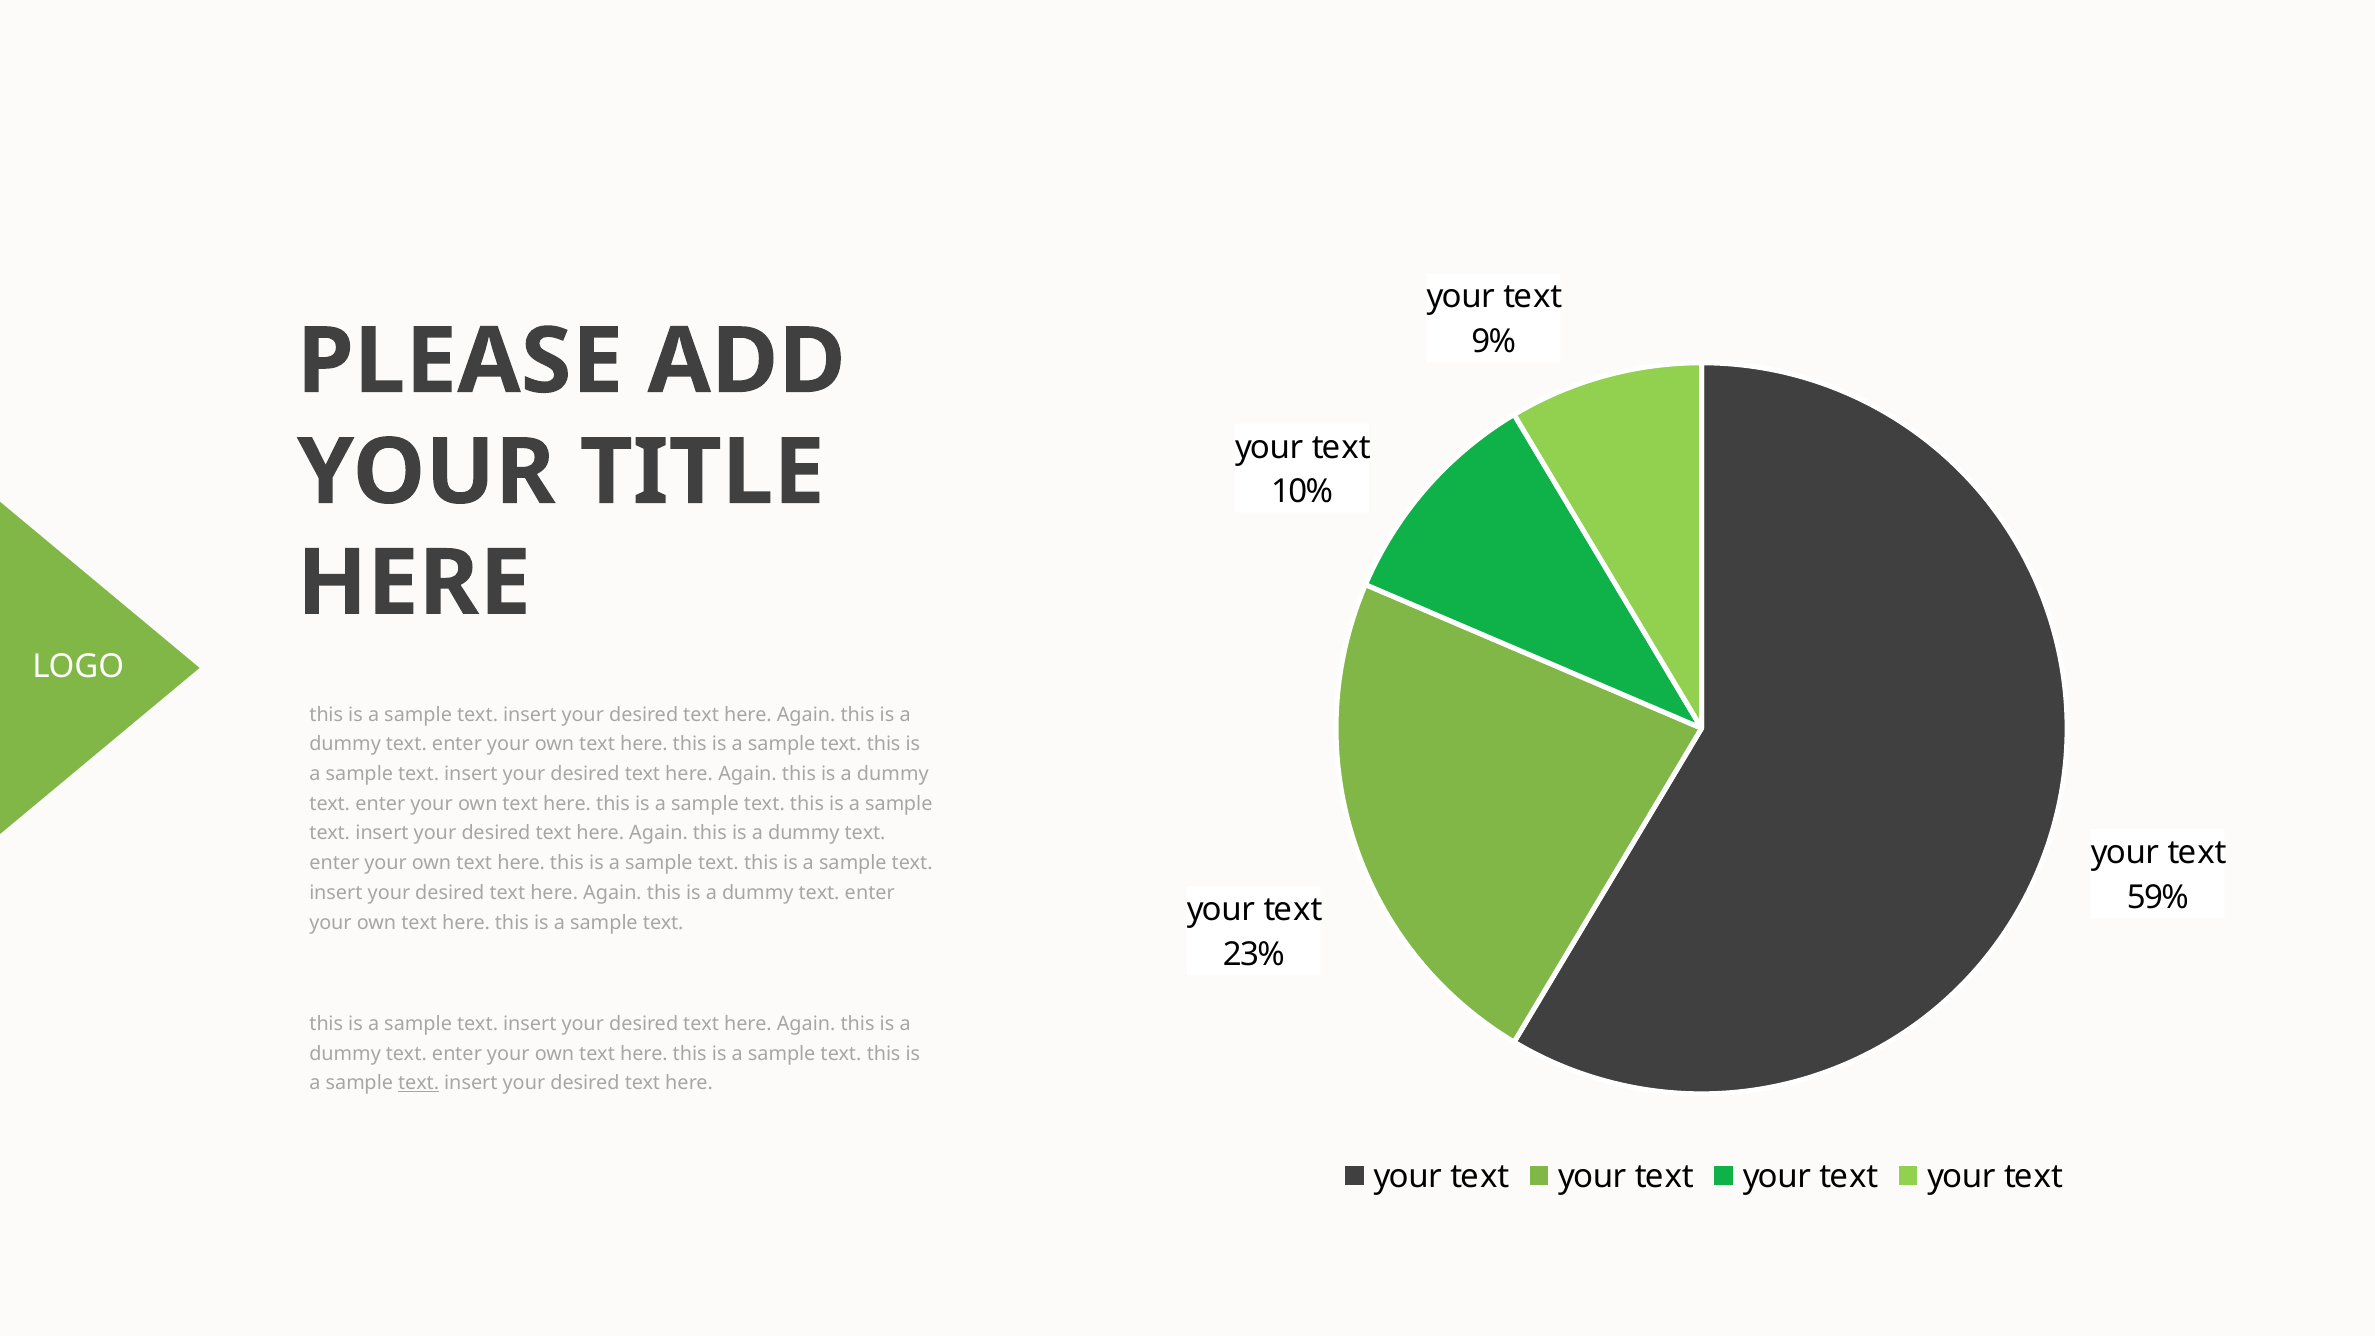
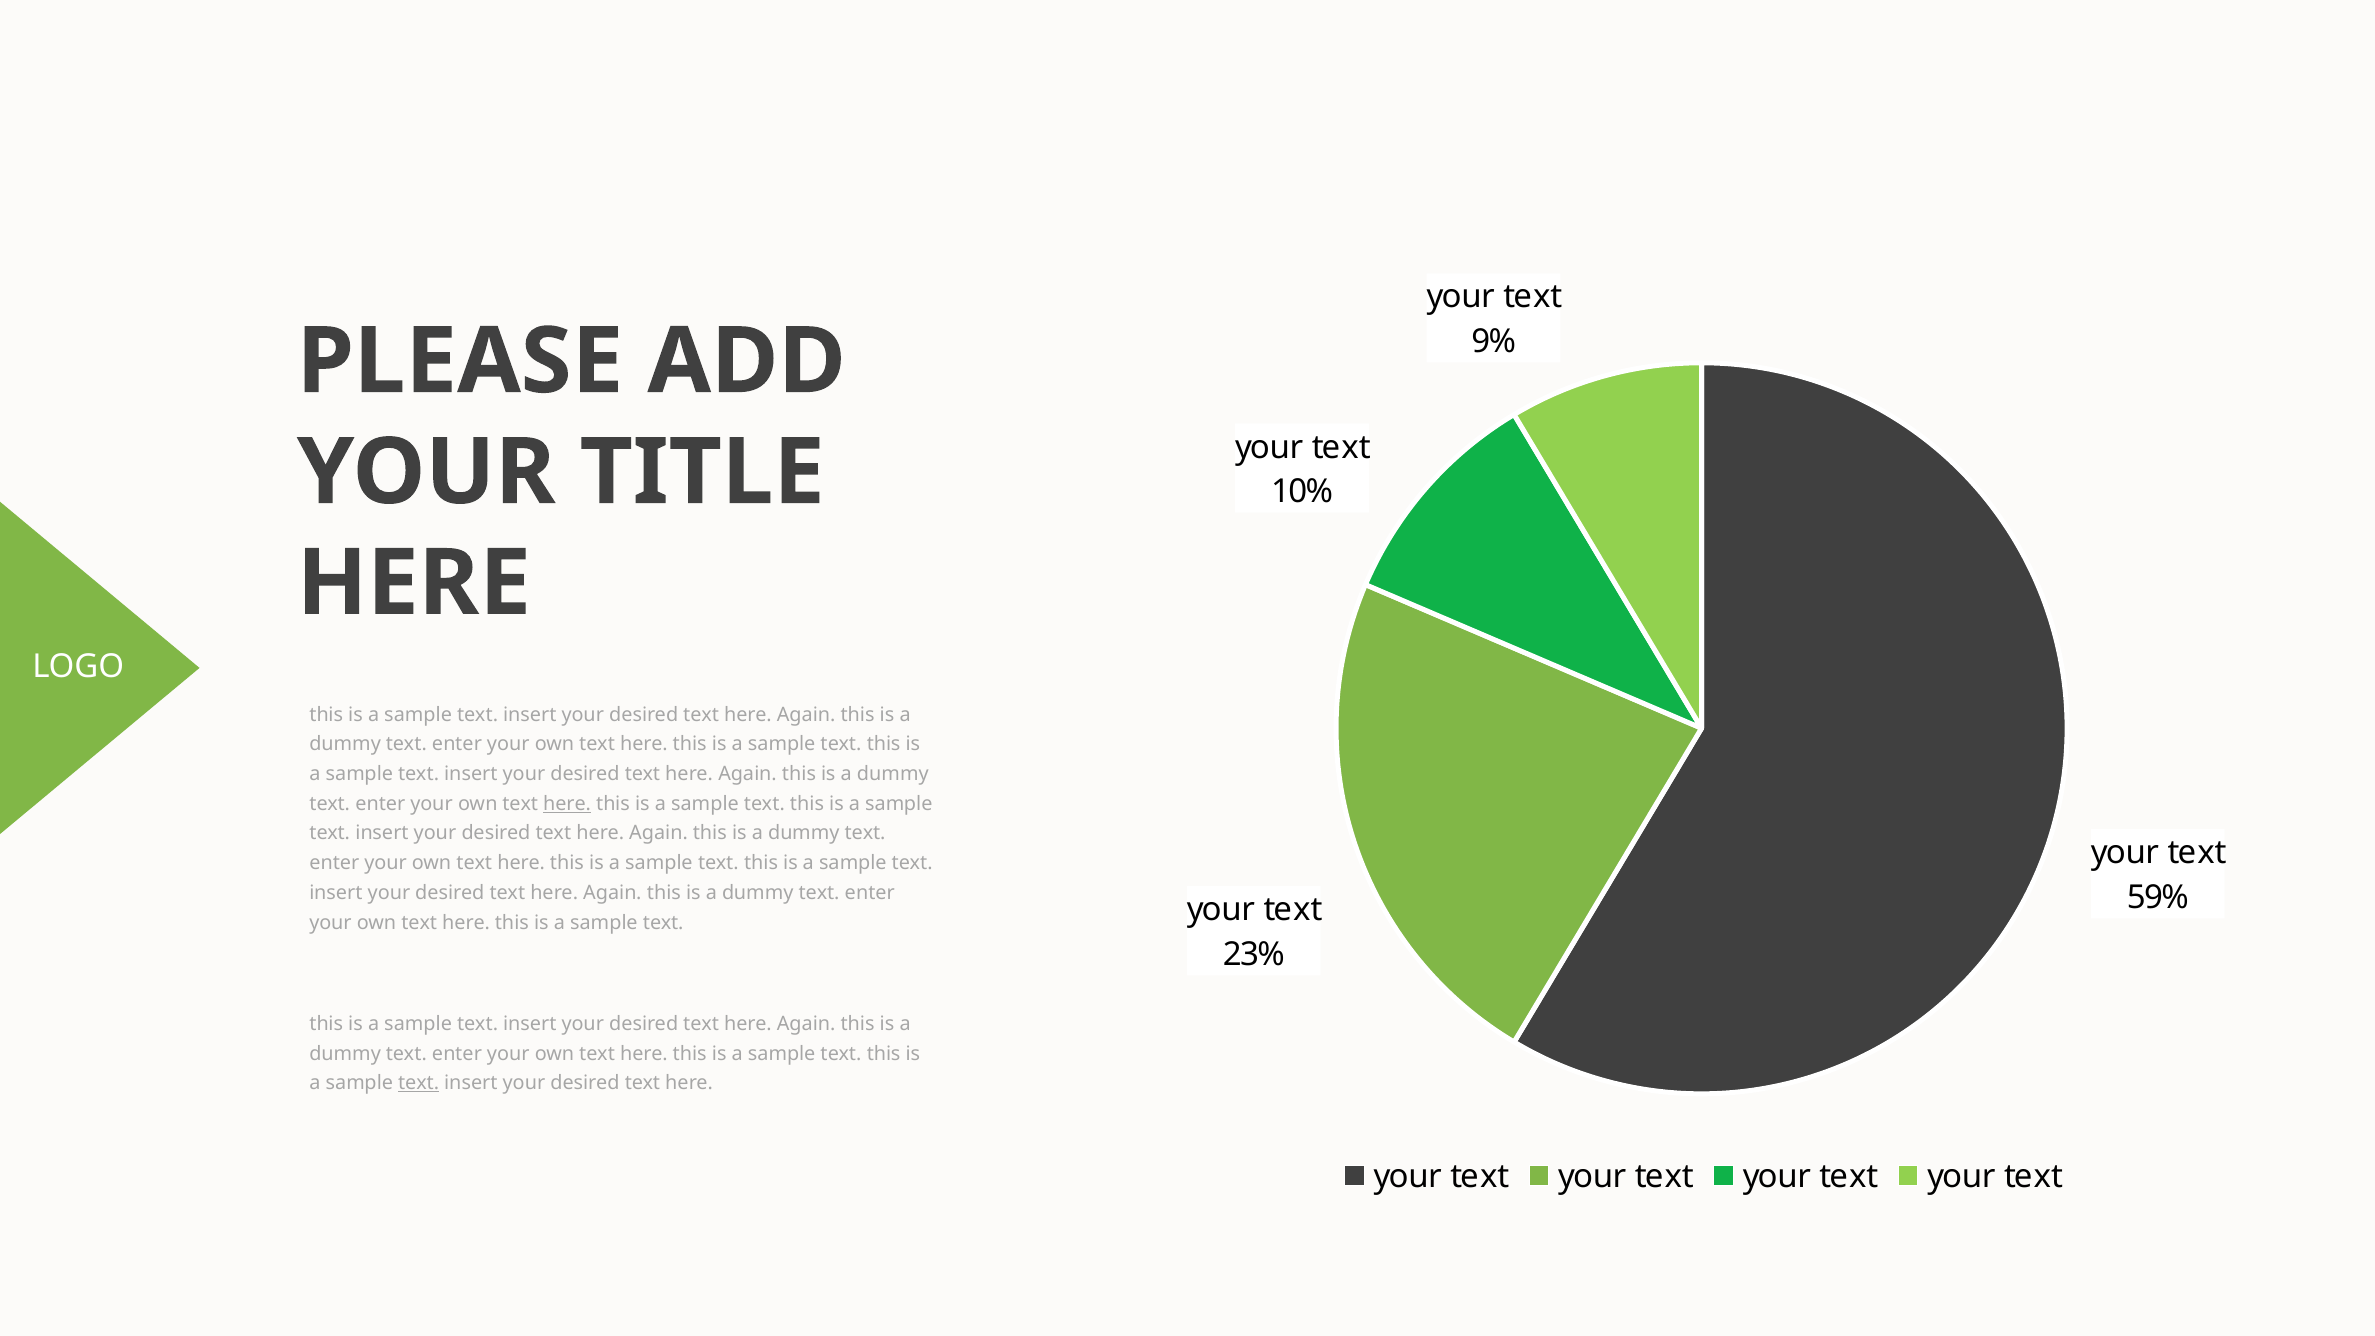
here at (567, 804) underline: none -> present
